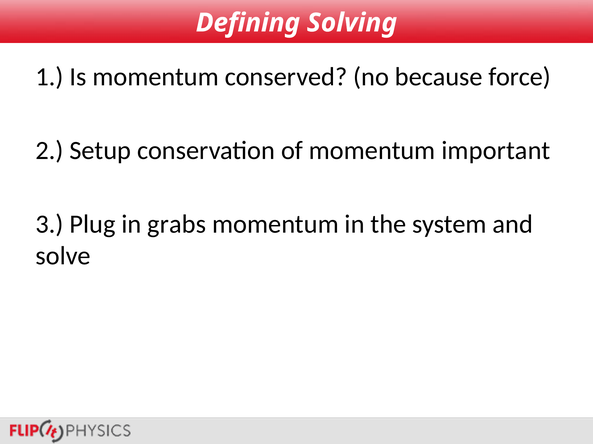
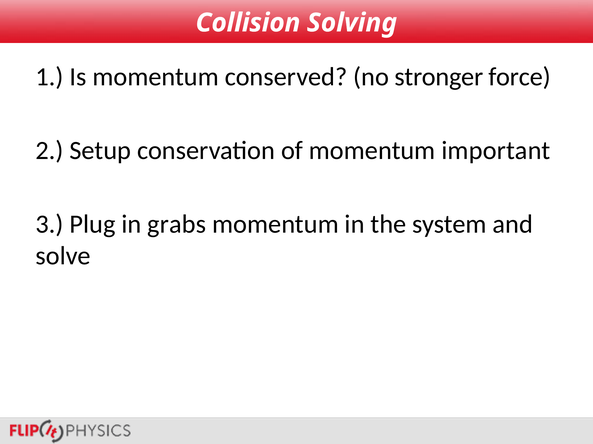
Defining: Defining -> Collision
because: because -> stronger
